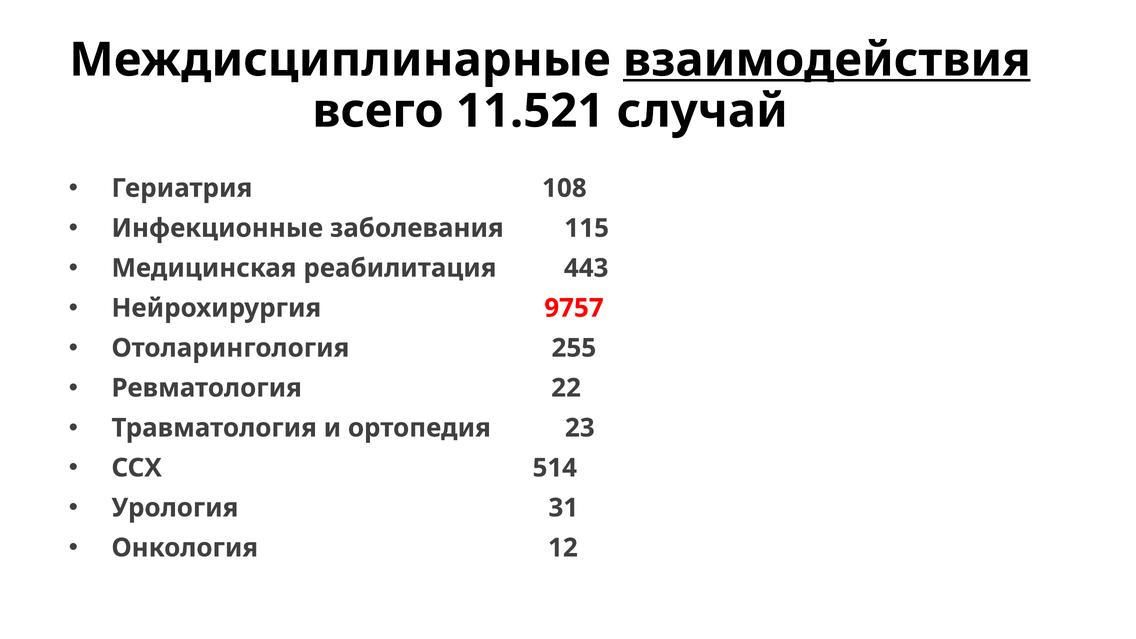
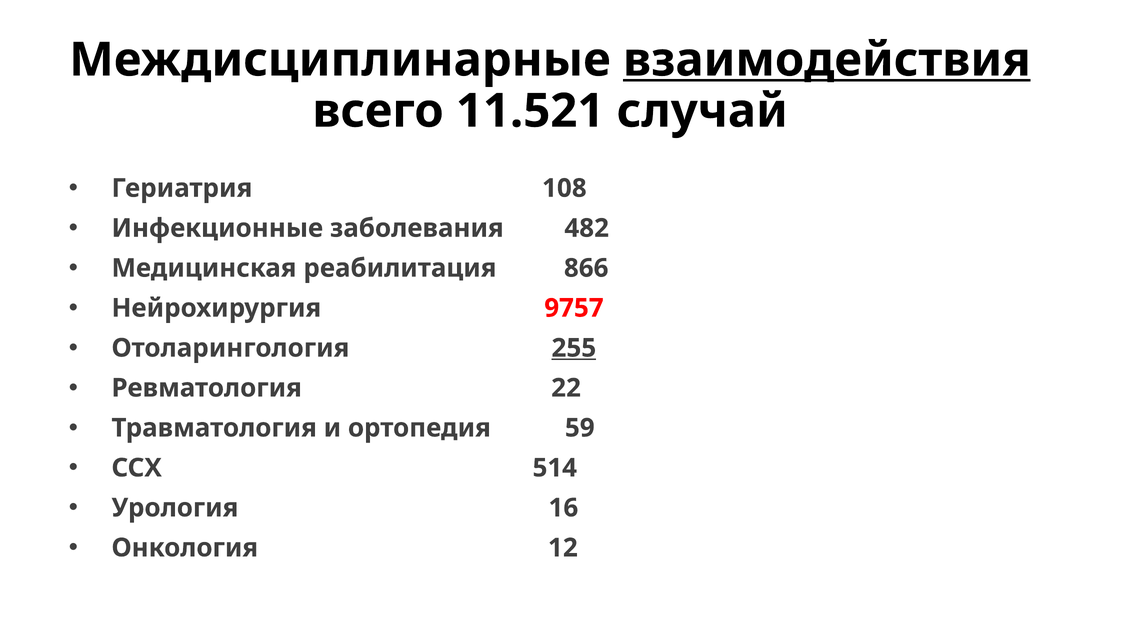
115: 115 -> 482
443: 443 -> 866
255 underline: none -> present
23: 23 -> 59
31: 31 -> 16
